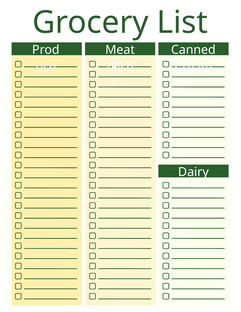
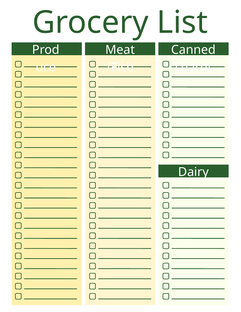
Create: Create -> Learnt
